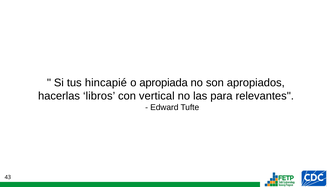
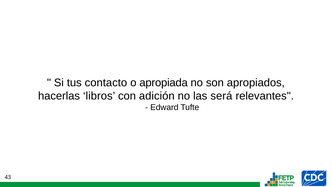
hincapié: hincapié -> contacto
vertical: vertical -> adición
para: para -> será
